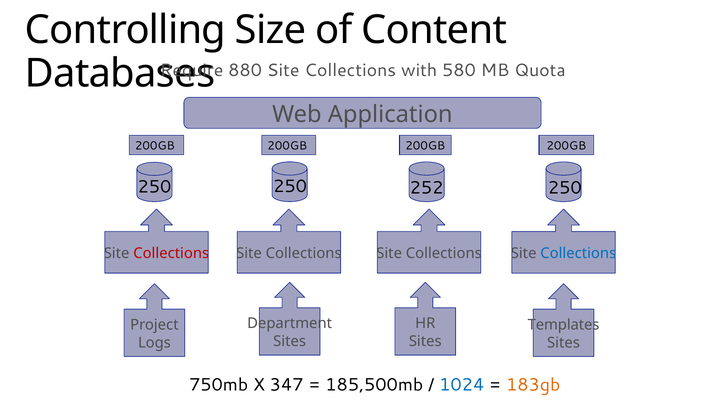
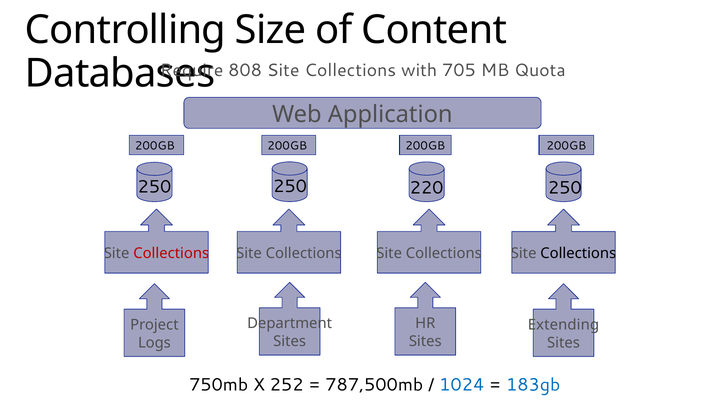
880: 880 -> 808
580: 580 -> 705
252: 252 -> 220
Collections at (578, 253) colour: blue -> black
Templates: Templates -> Extending
347: 347 -> 252
185,500mb: 185,500mb -> 787,500mb
183gb colour: orange -> blue
